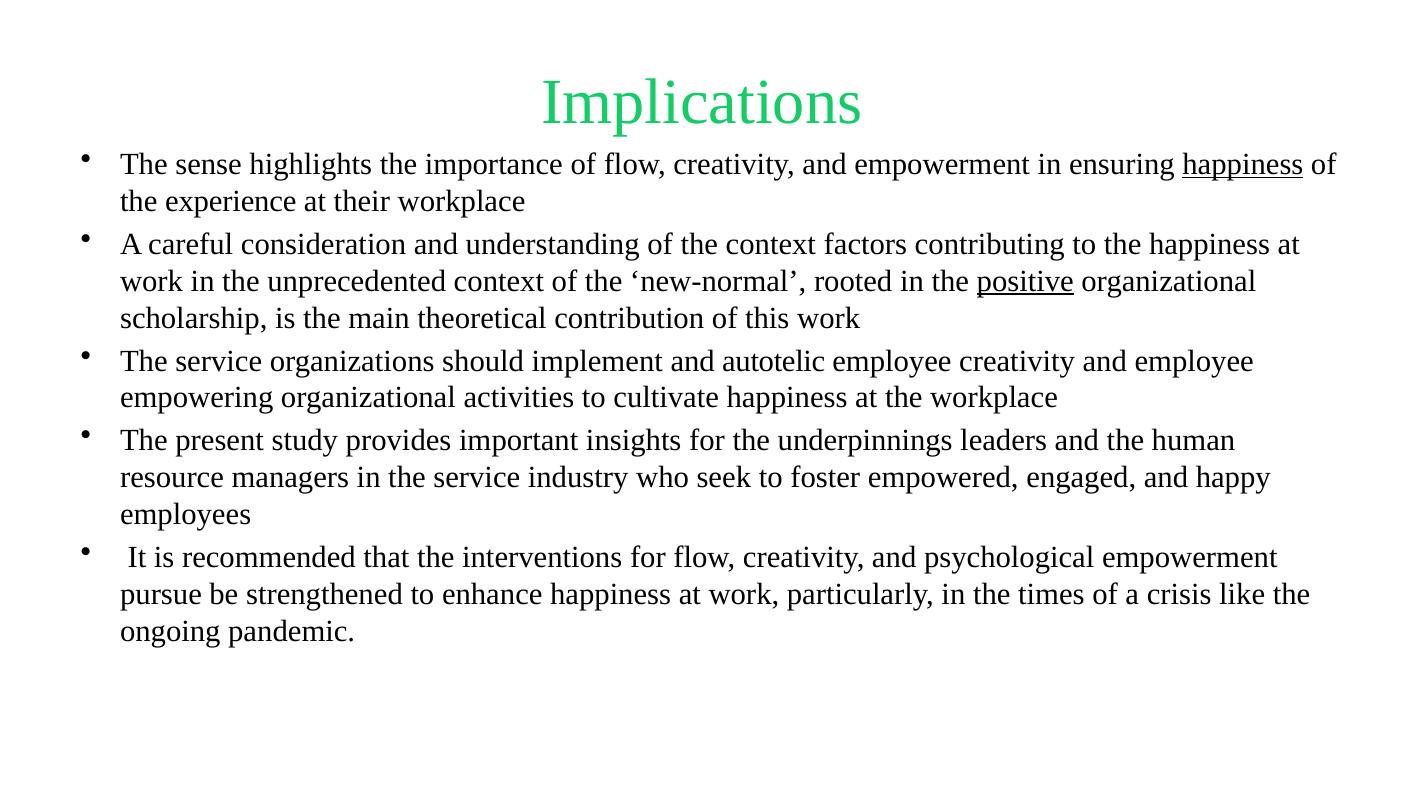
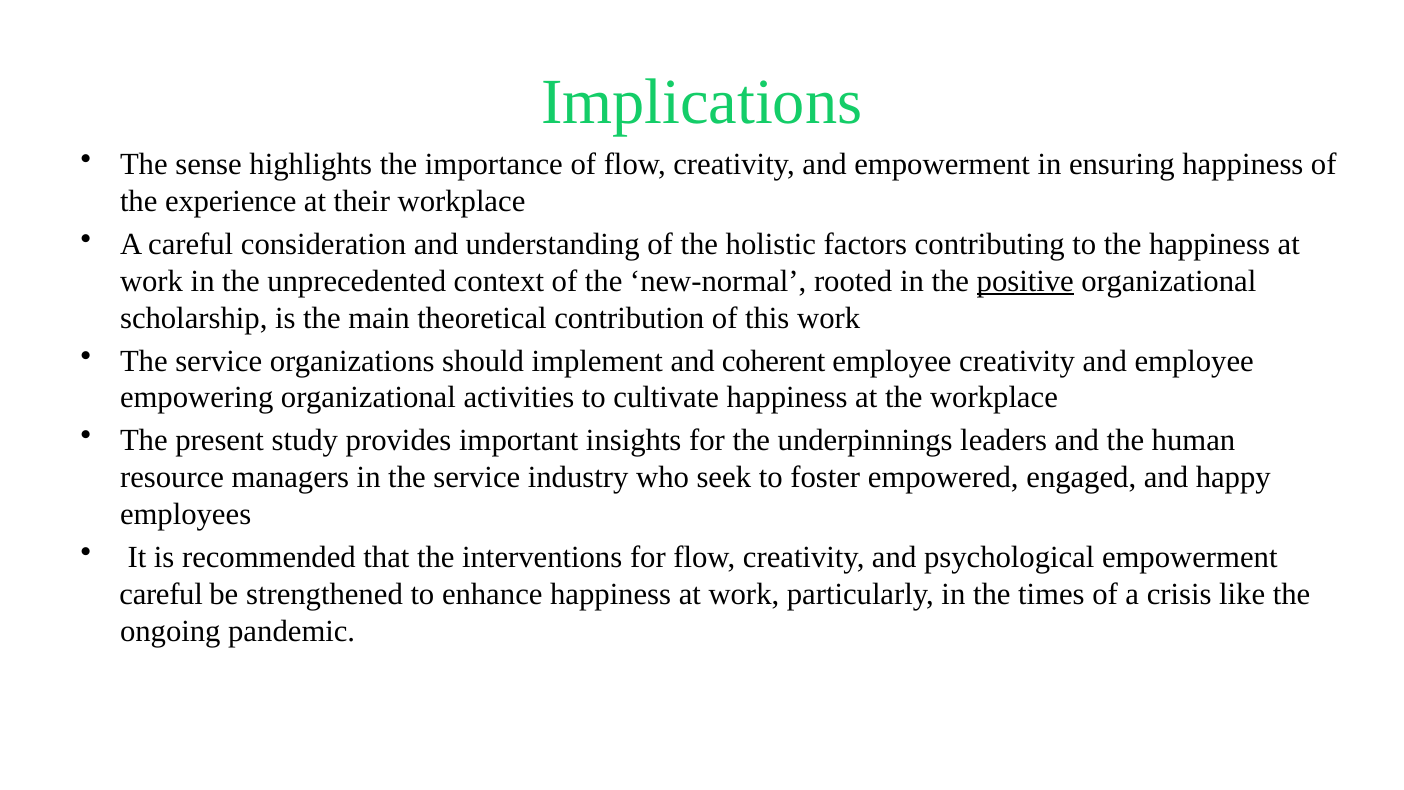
happiness at (1243, 164) underline: present -> none
the context: context -> holistic
autotelic: autotelic -> coherent
pursue at (161, 594): pursue -> careful
